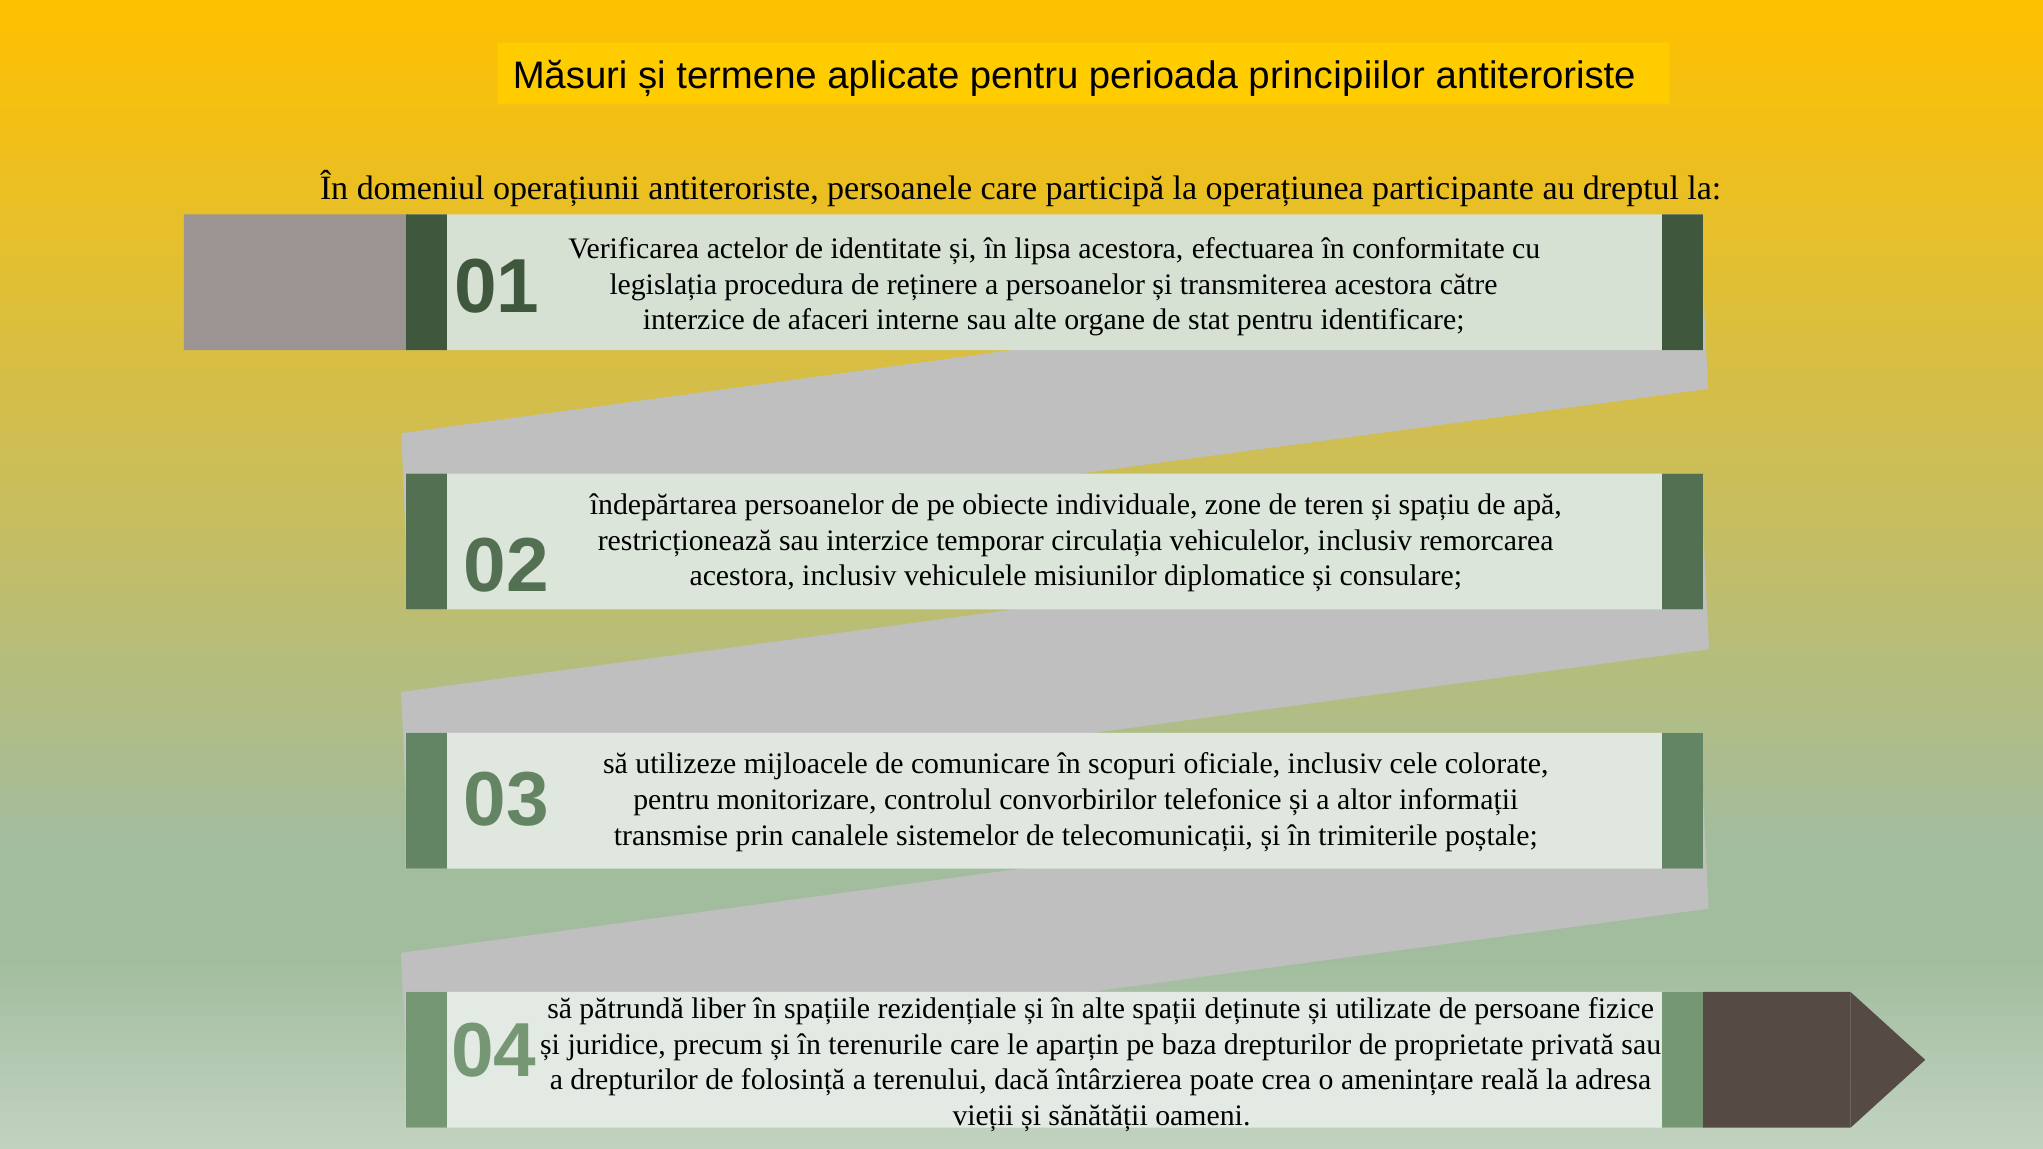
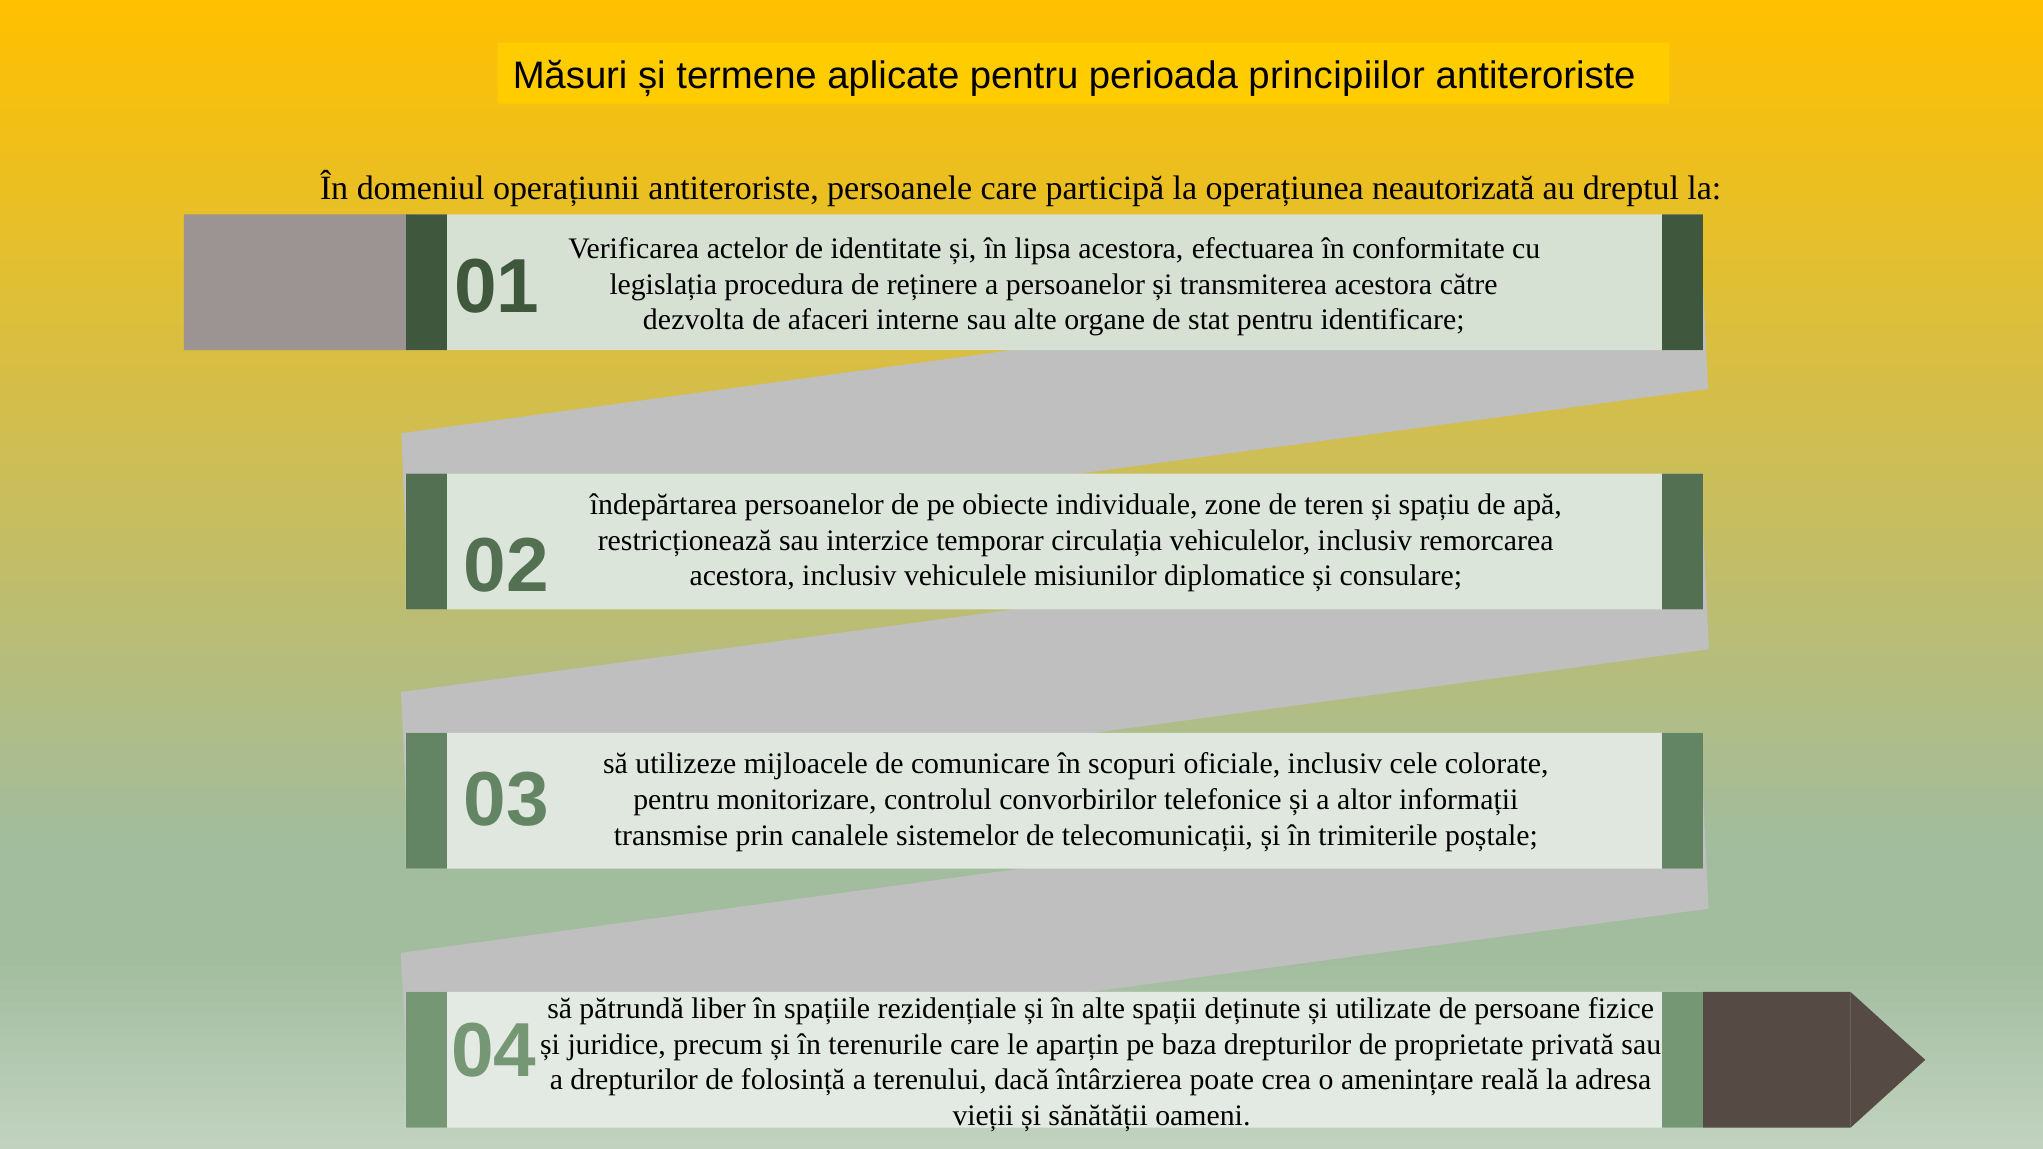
participante: participante -> neautorizată
interzice at (694, 320): interzice -> dezvolta
